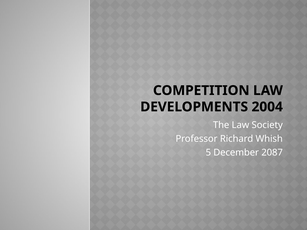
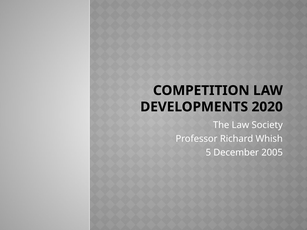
2004: 2004 -> 2020
2087: 2087 -> 2005
